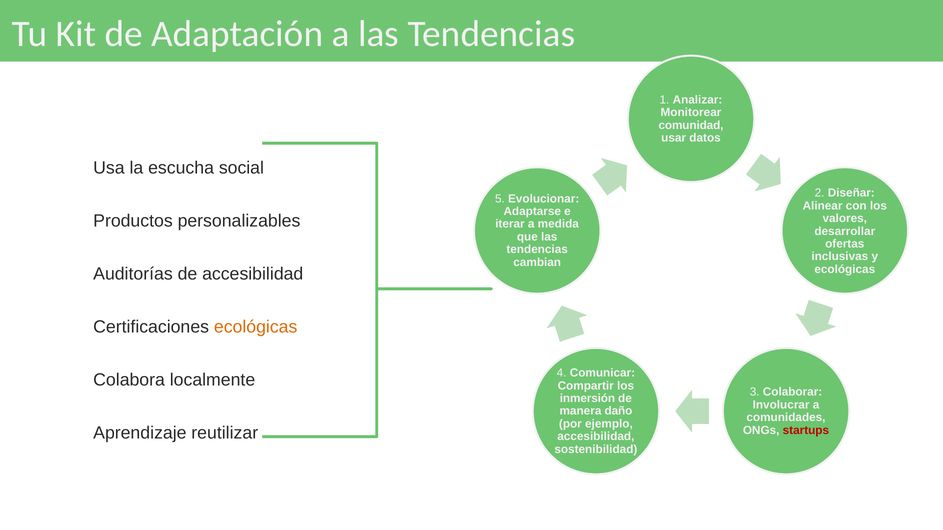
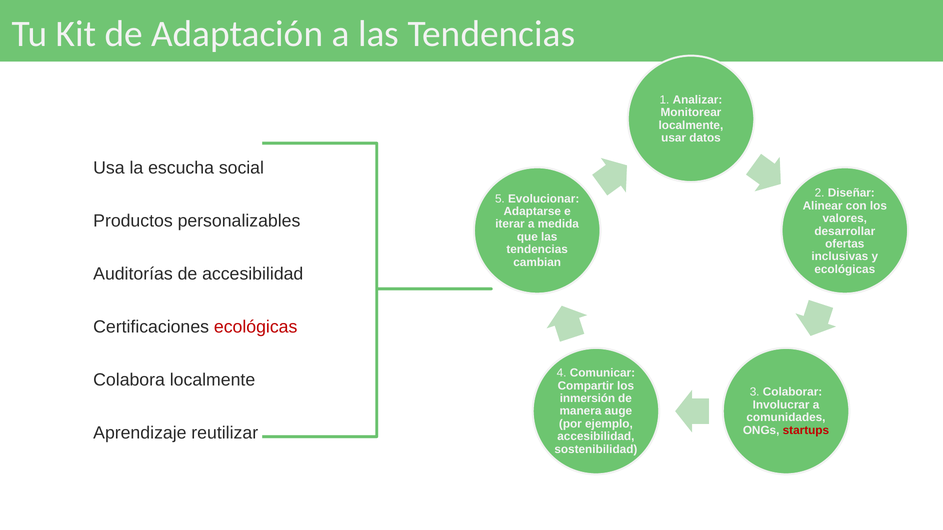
comunidad at (691, 125): comunidad -> localmente
ecológicas at (256, 327) colour: orange -> red
daño: daño -> auge
